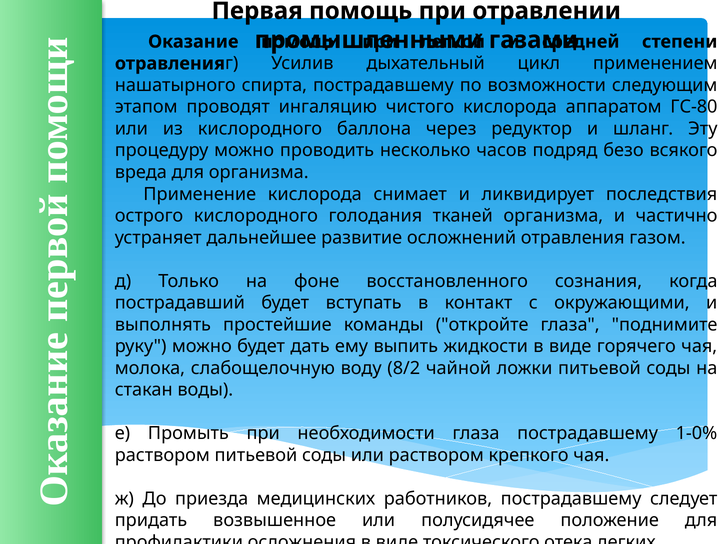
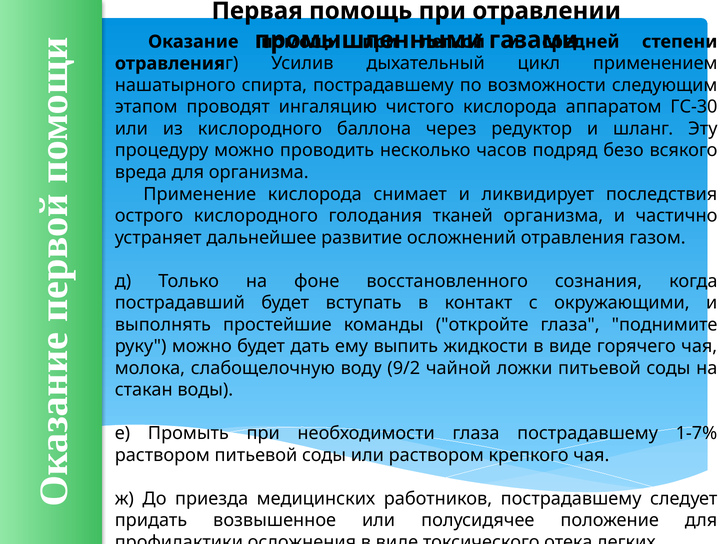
ГС-80: ГС-80 -> ГС-30
8/2: 8/2 -> 9/2
1-0%: 1-0% -> 1-7%
